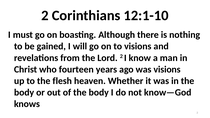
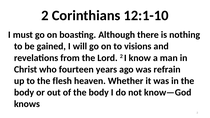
was visions: visions -> refrain
